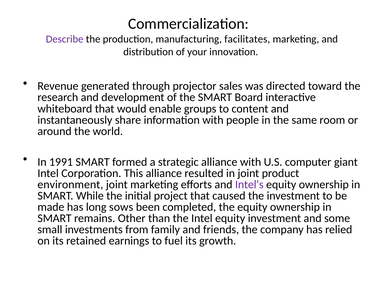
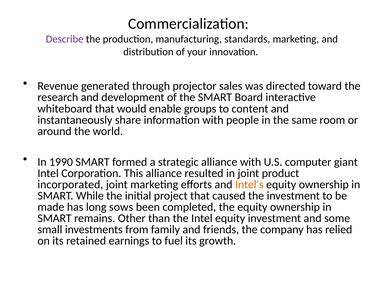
facilitates: facilitates -> standards
1991: 1991 -> 1990
environment: environment -> incorporated
Intel's colour: purple -> orange
